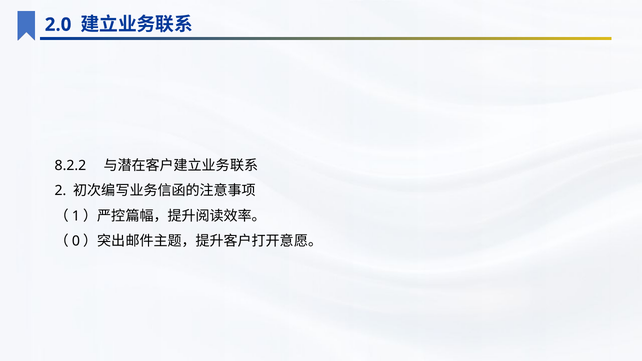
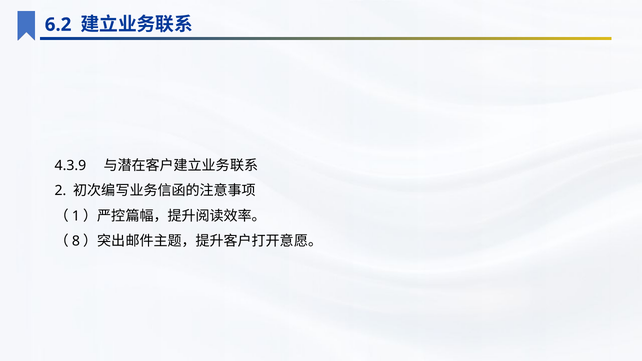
2.0: 2.0 -> 6.2
8.2.2: 8.2.2 -> 4.3.9
0: 0 -> 8
